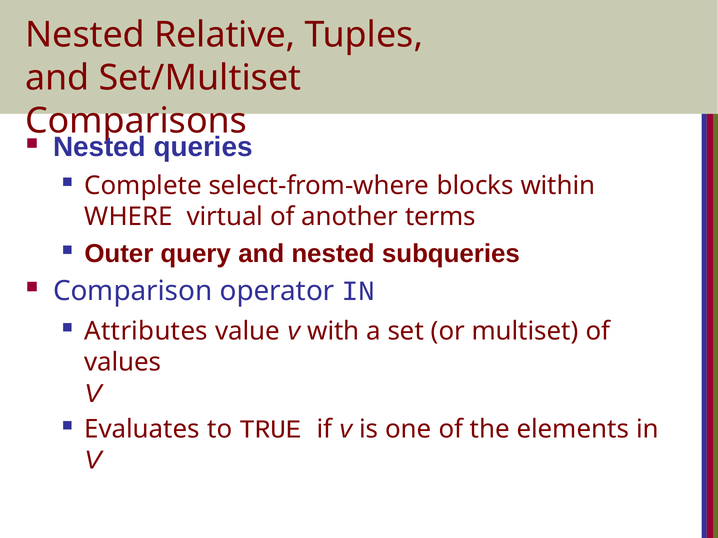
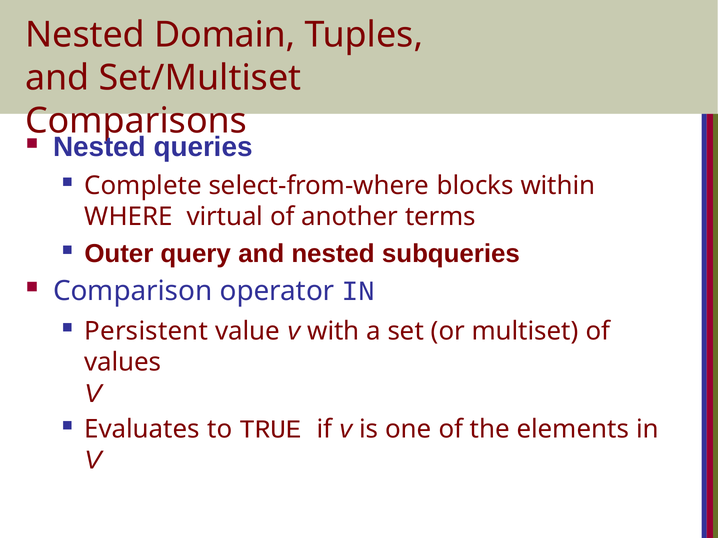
Relative: Relative -> Domain
Attributes: Attributes -> Persistent
